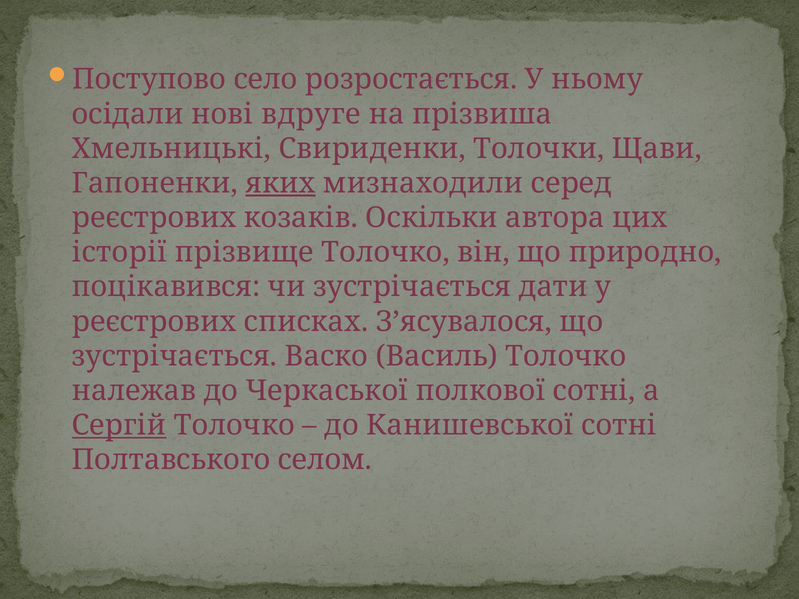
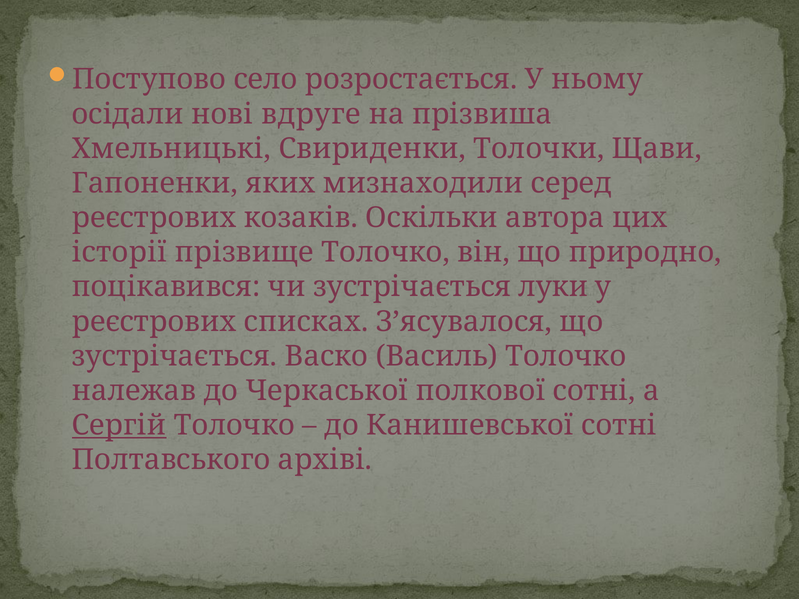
яких underline: present -> none
дати: дати -> луки
селом: селом -> архіві
